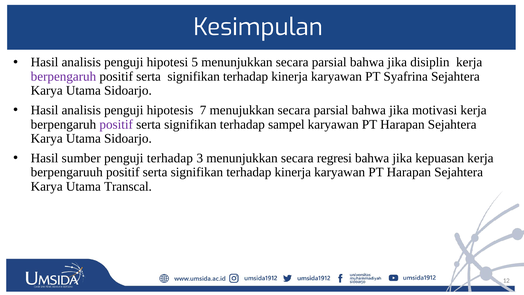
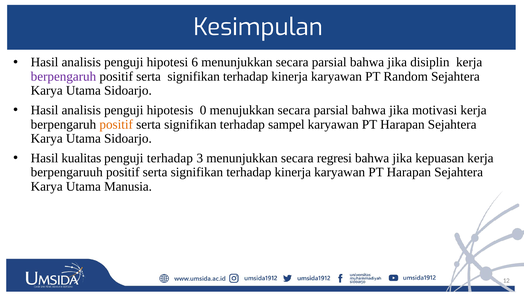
5: 5 -> 6
Syafrina: Syafrina -> Random
7: 7 -> 0
positif at (116, 124) colour: purple -> orange
sumber: sumber -> kualitas
Transcal: Transcal -> Manusia
